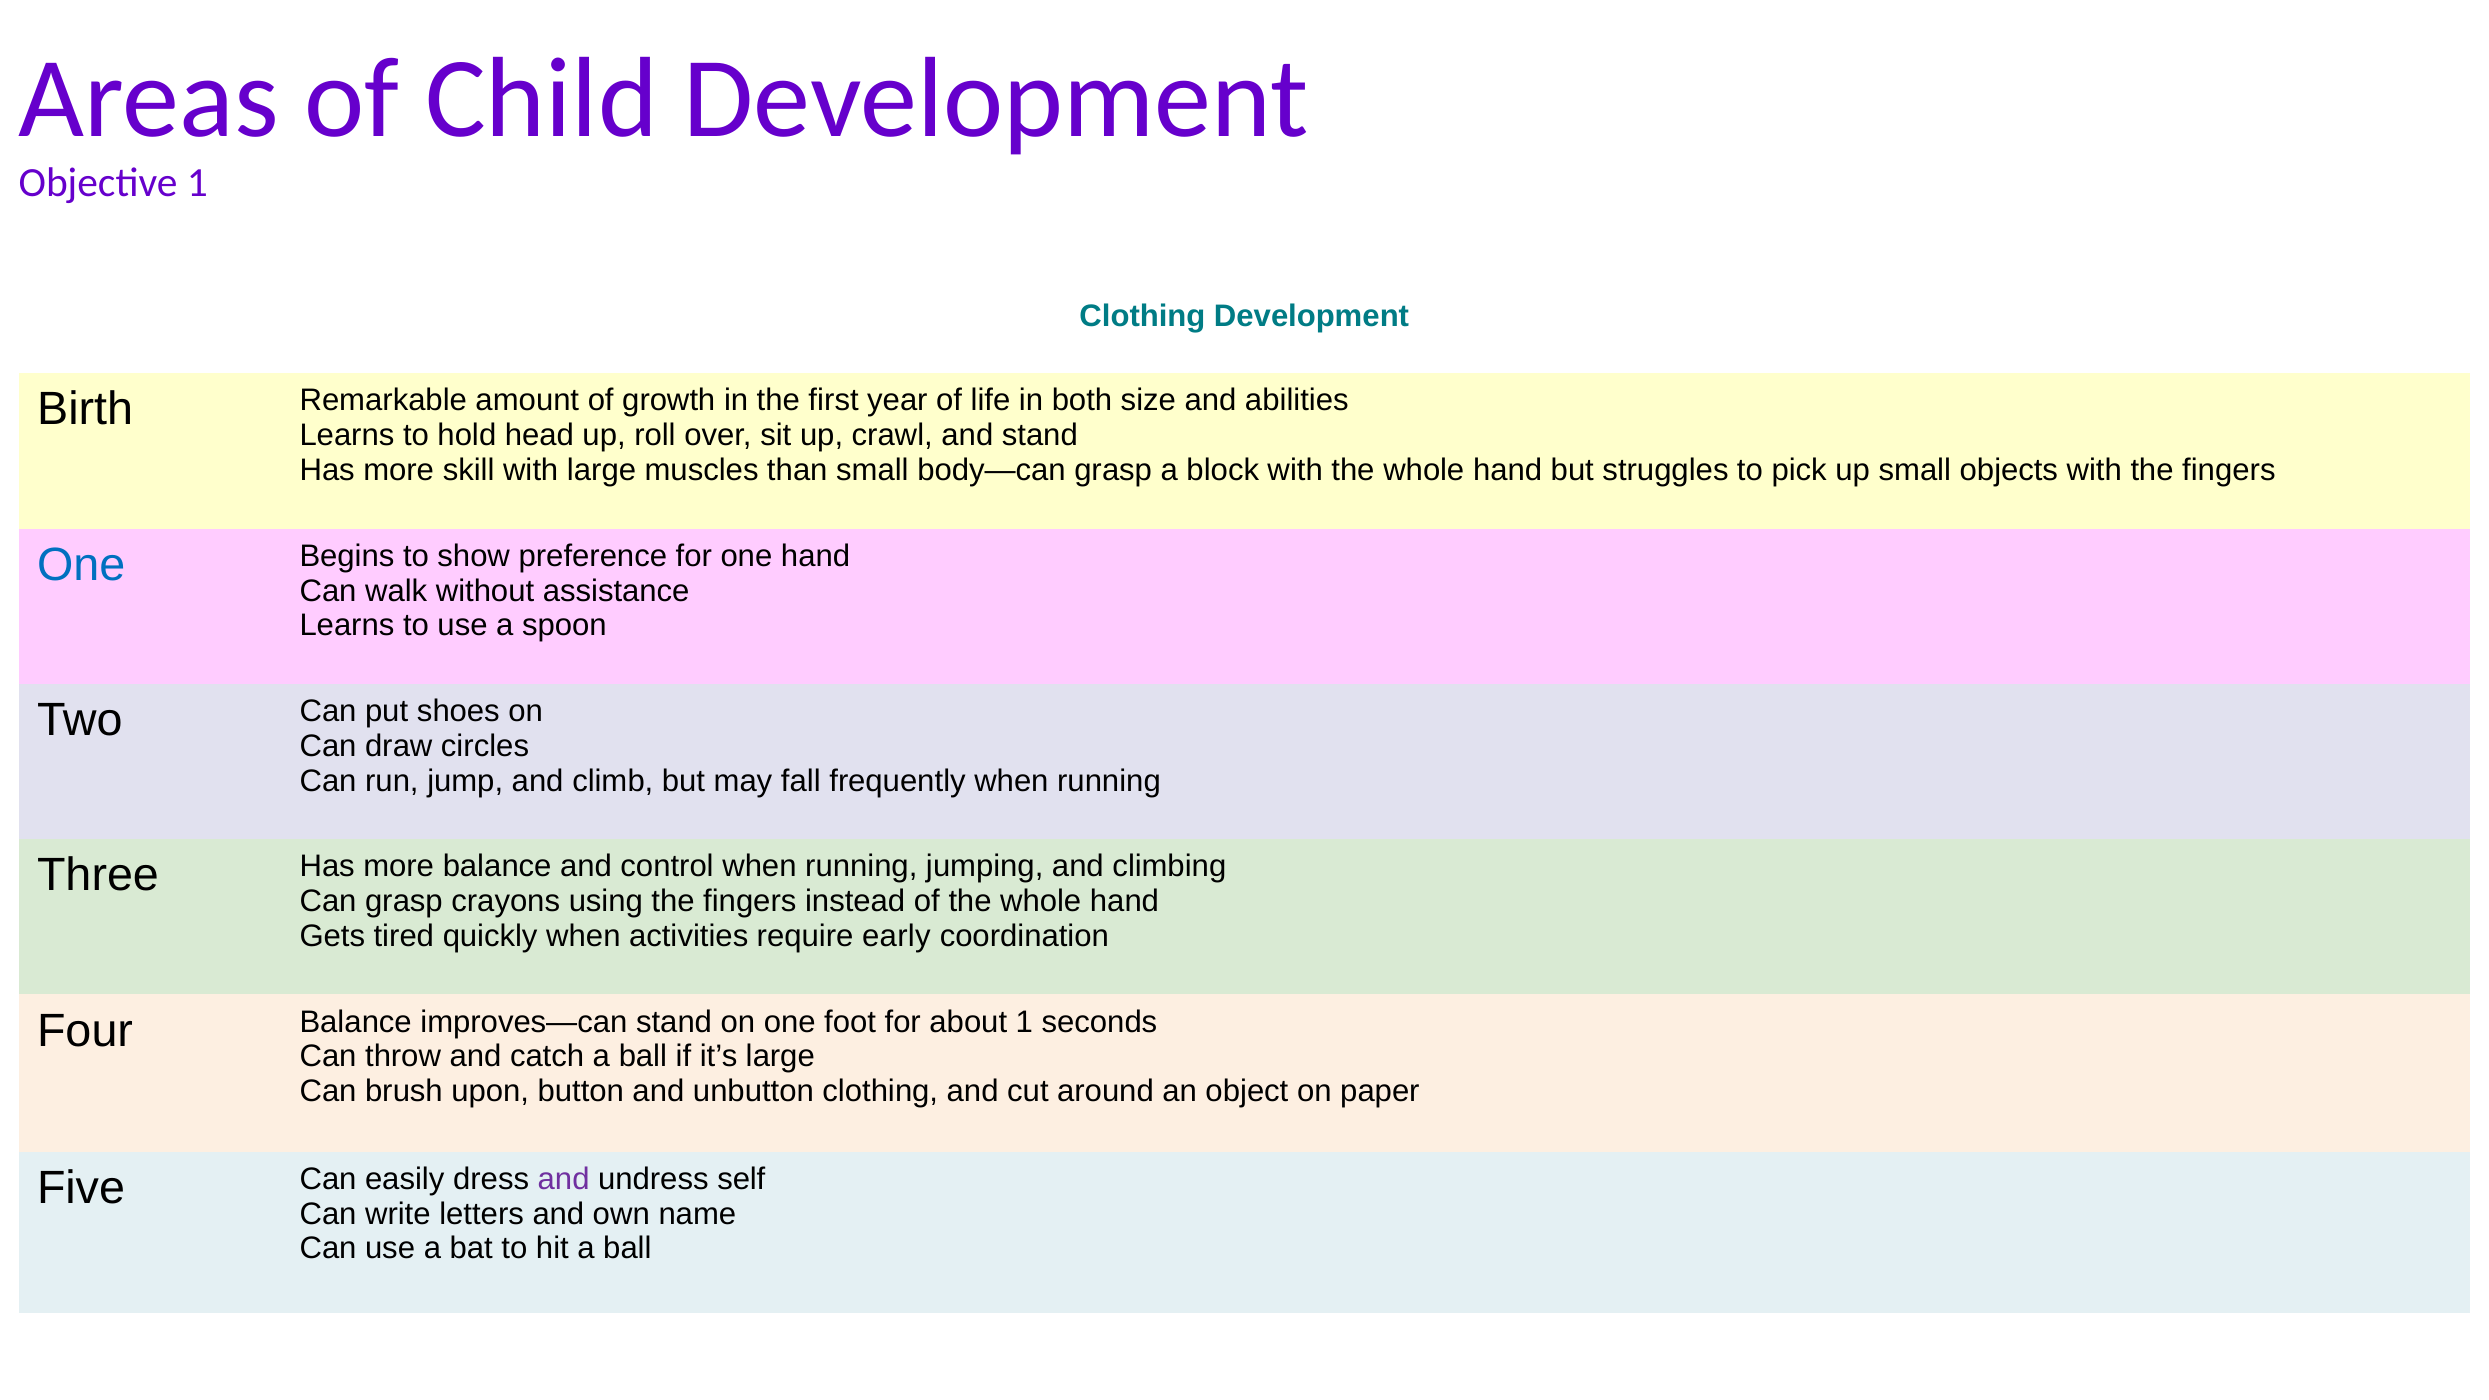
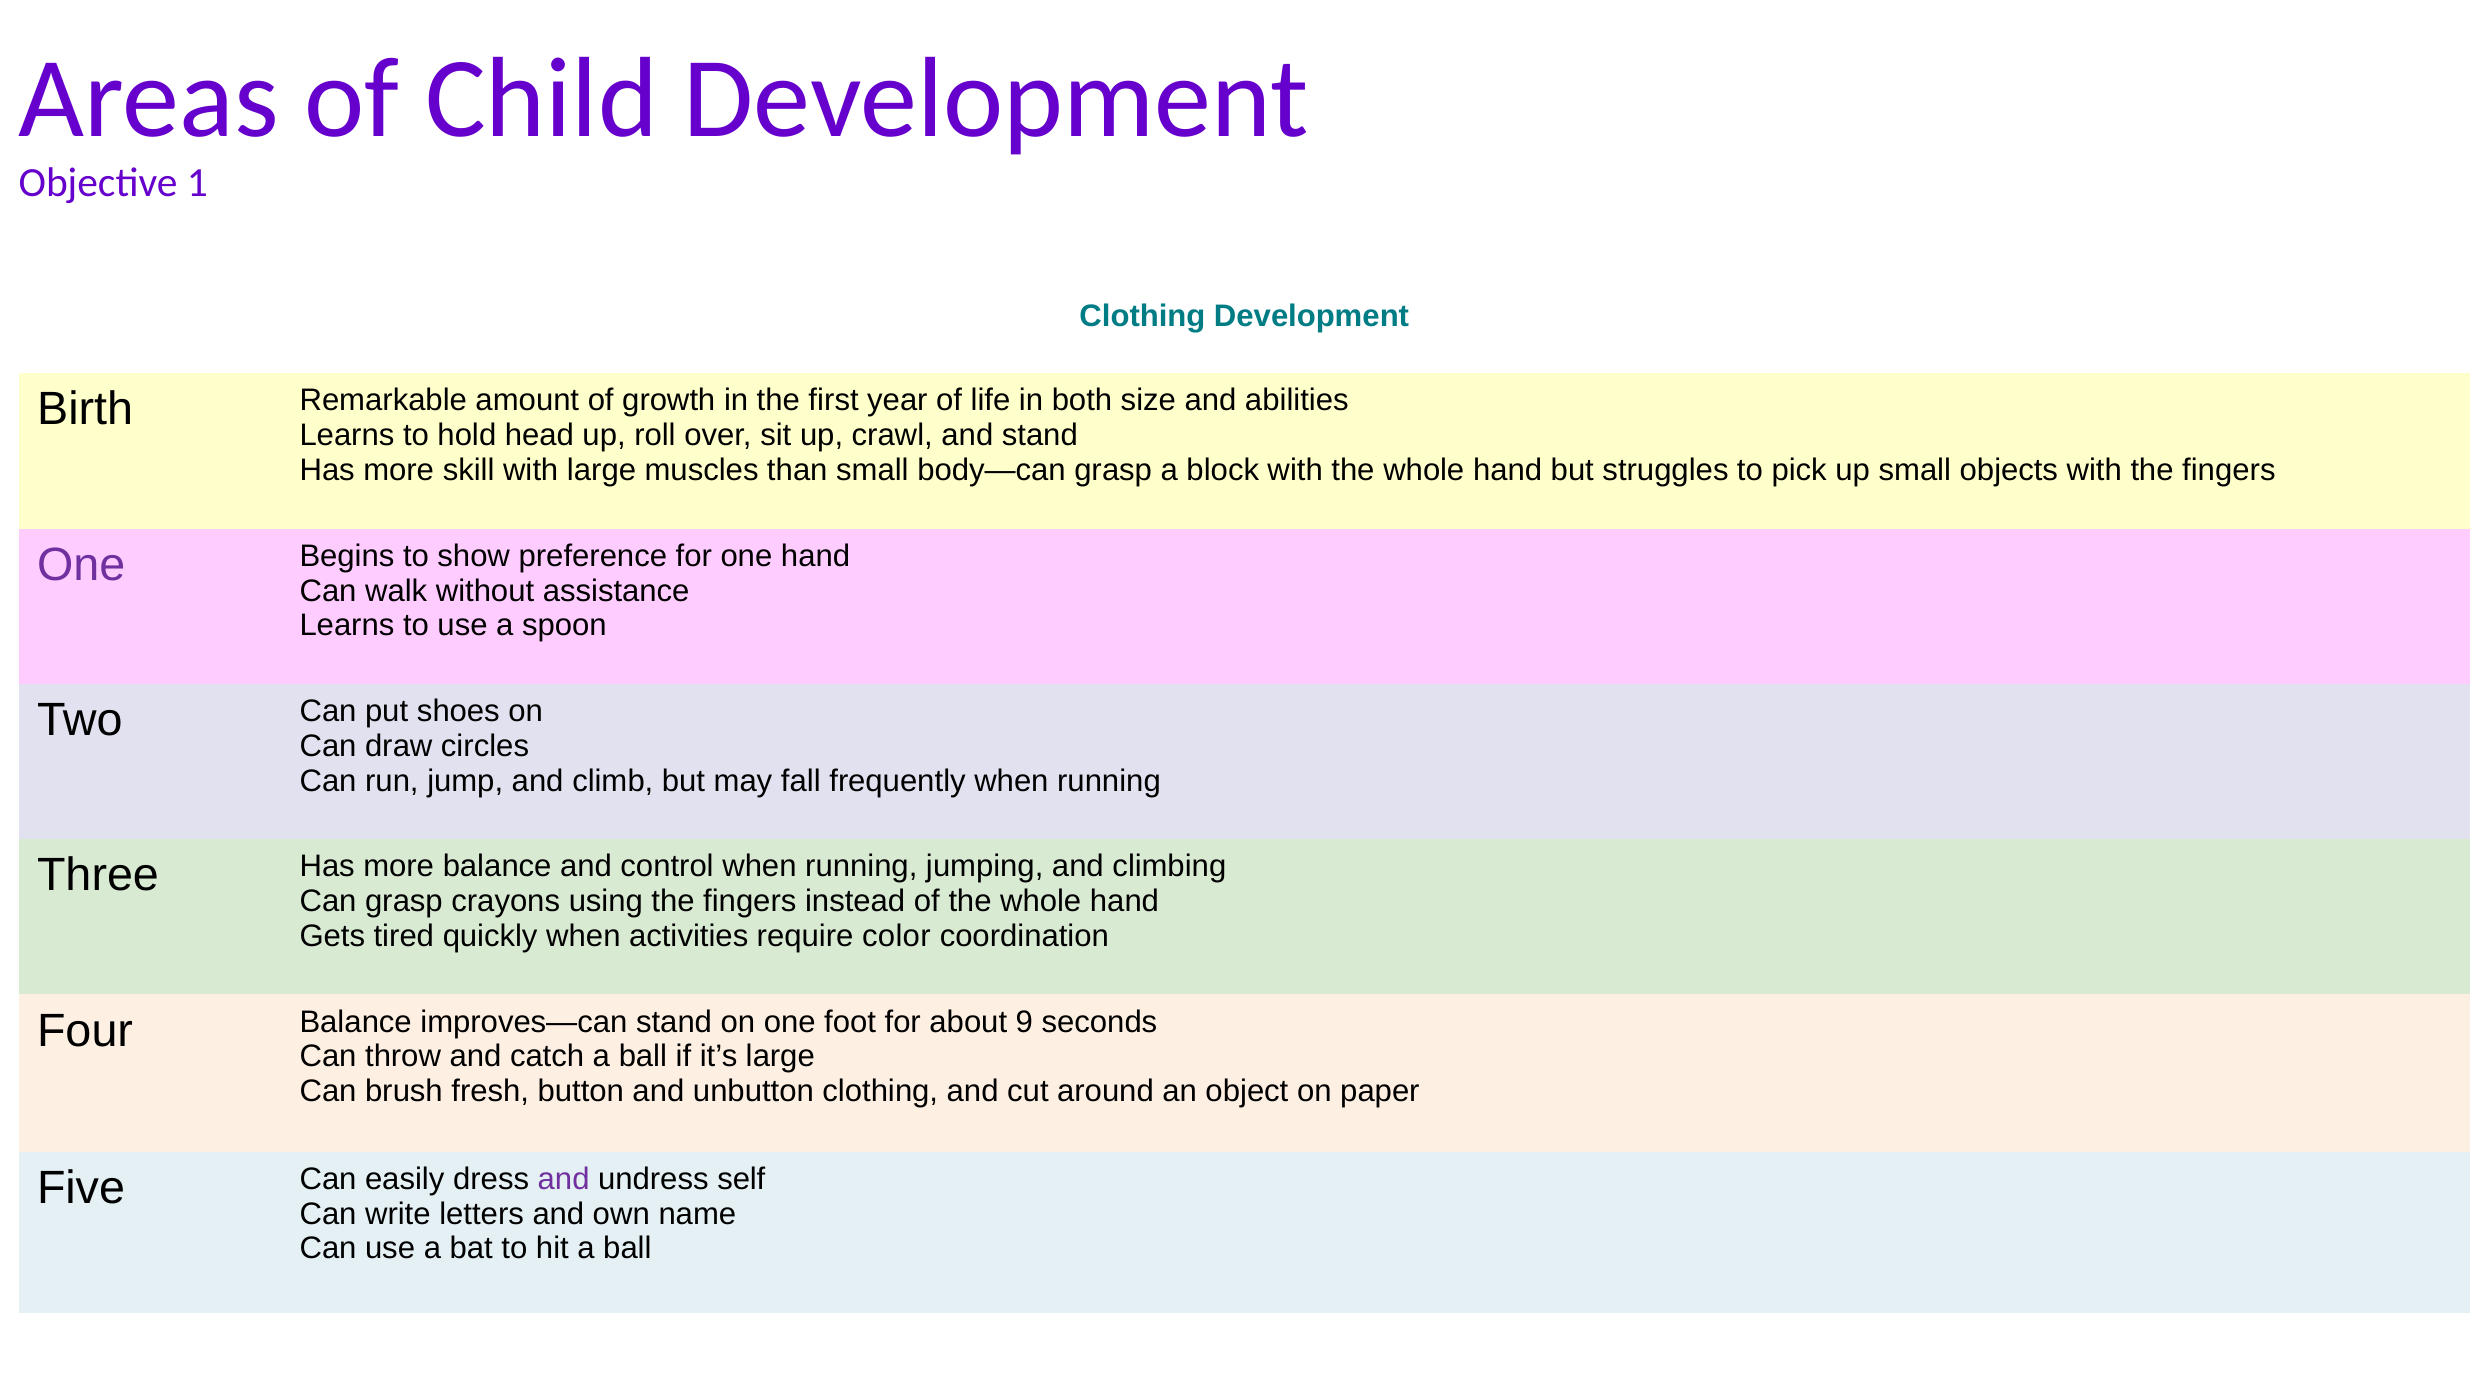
One at (81, 565) colour: blue -> purple
early: early -> color
about 1: 1 -> 9
upon: upon -> fresh
